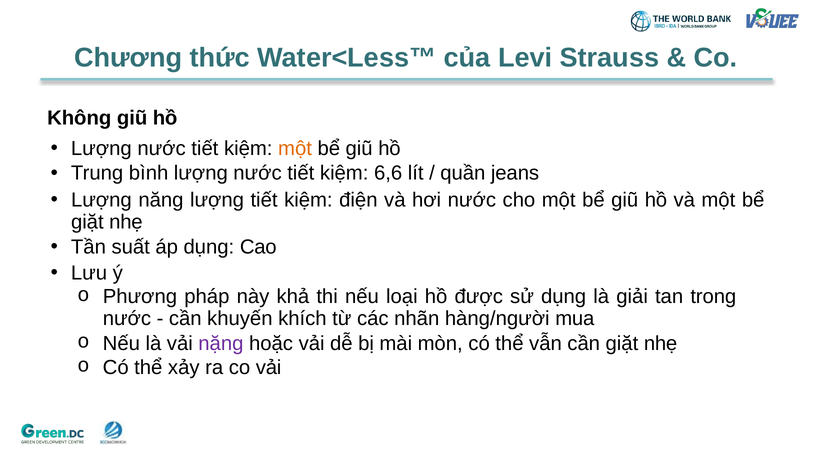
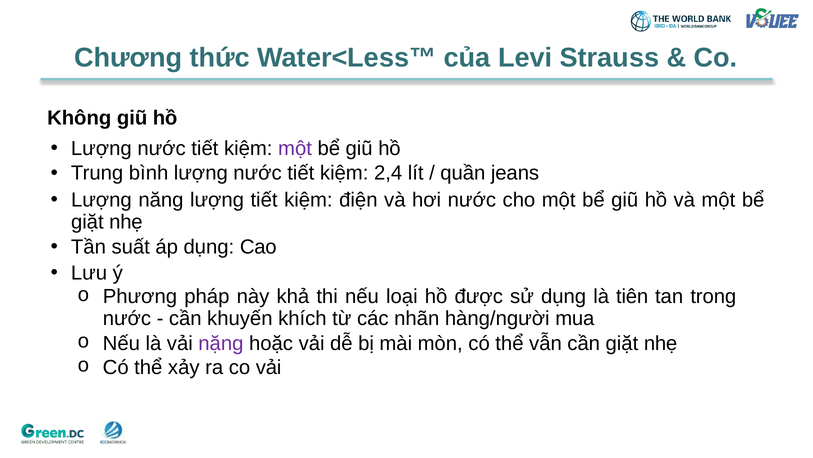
một at (295, 148) colour: orange -> purple
6,6: 6,6 -> 2,4
giải: giải -> tiên
